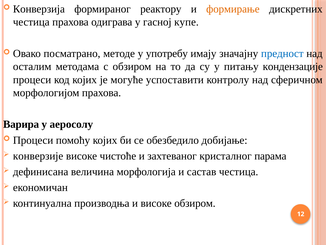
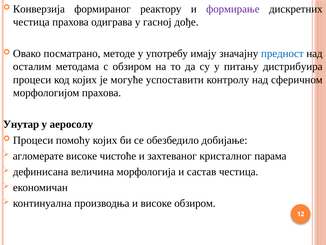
формирање colour: orange -> purple
купе: купе -> дође
кондензације: кондензације -> дистрибуира
Варира: Варира -> Унутар
конверзије: конверзије -> агломерате
